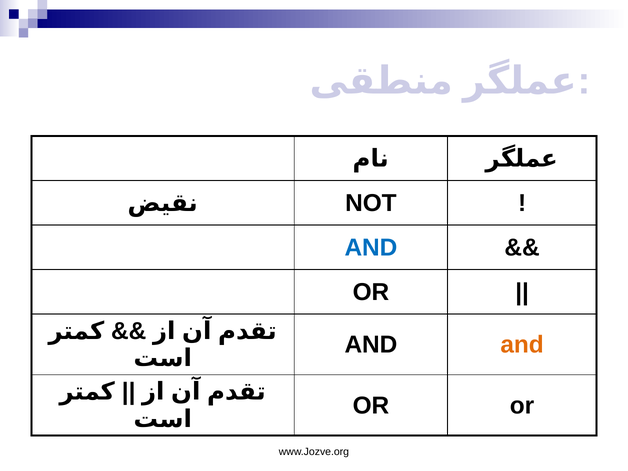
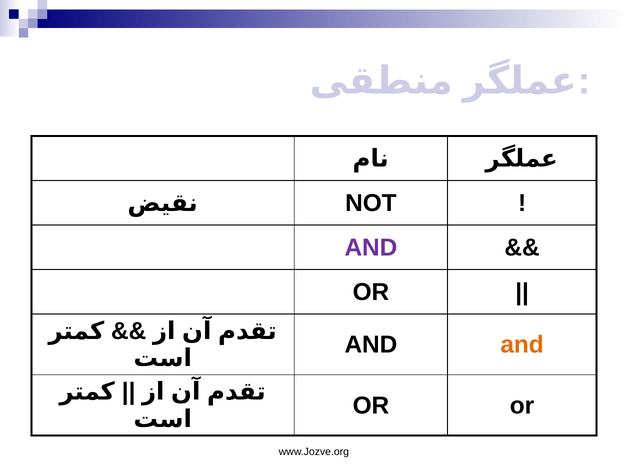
AND at (371, 248) colour: blue -> purple
